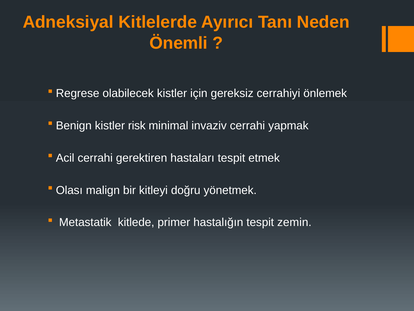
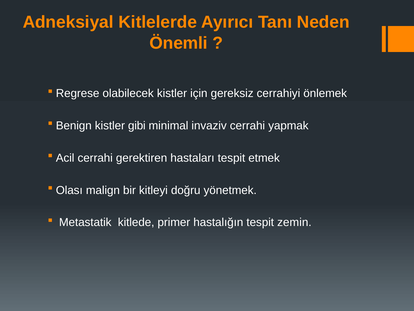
risk: risk -> gibi
